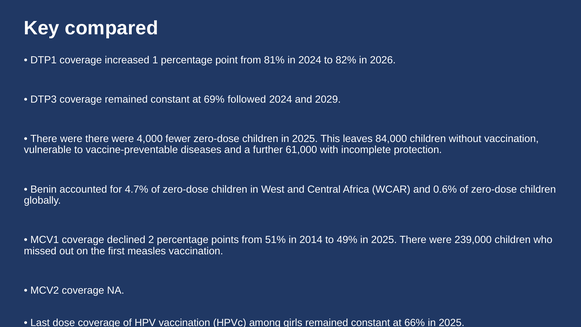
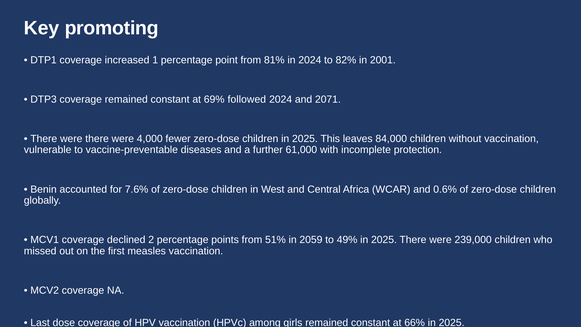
compared: compared -> promoting
2026: 2026 -> 2001
2029: 2029 -> 2071
4.7%: 4.7% -> 7.6%
2014: 2014 -> 2059
